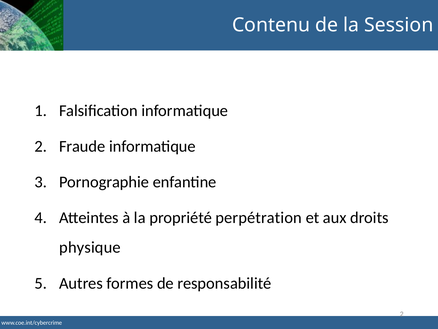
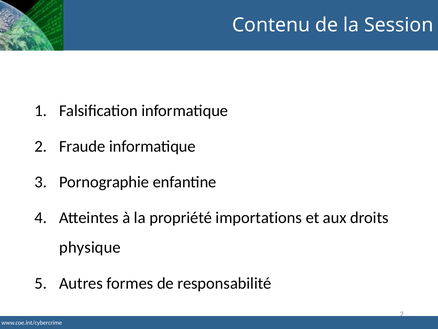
perpétration: perpétration -> importations
